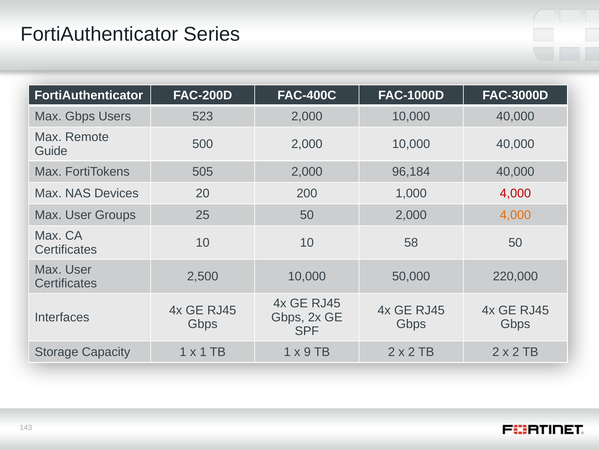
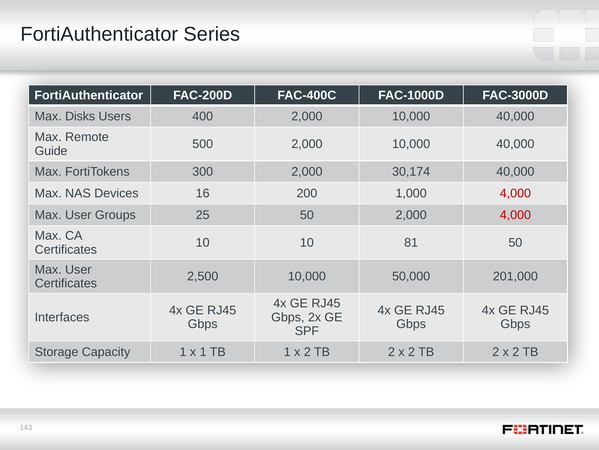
Max Gbps: Gbps -> Disks
523: 523 -> 400
505: 505 -> 300
96,184: 96,184 -> 30,174
20: 20 -> 16
4,000 at (515, 215) colour: orange -> red
58: 58 -> 81
220,000: 220,000 -> 201,000
1 x 9: 9 -> 2
